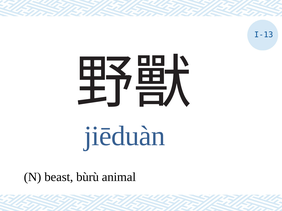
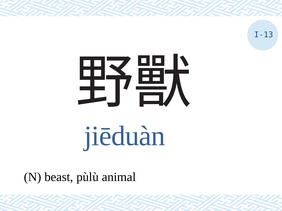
bùrù: bùrù -> pùlù
